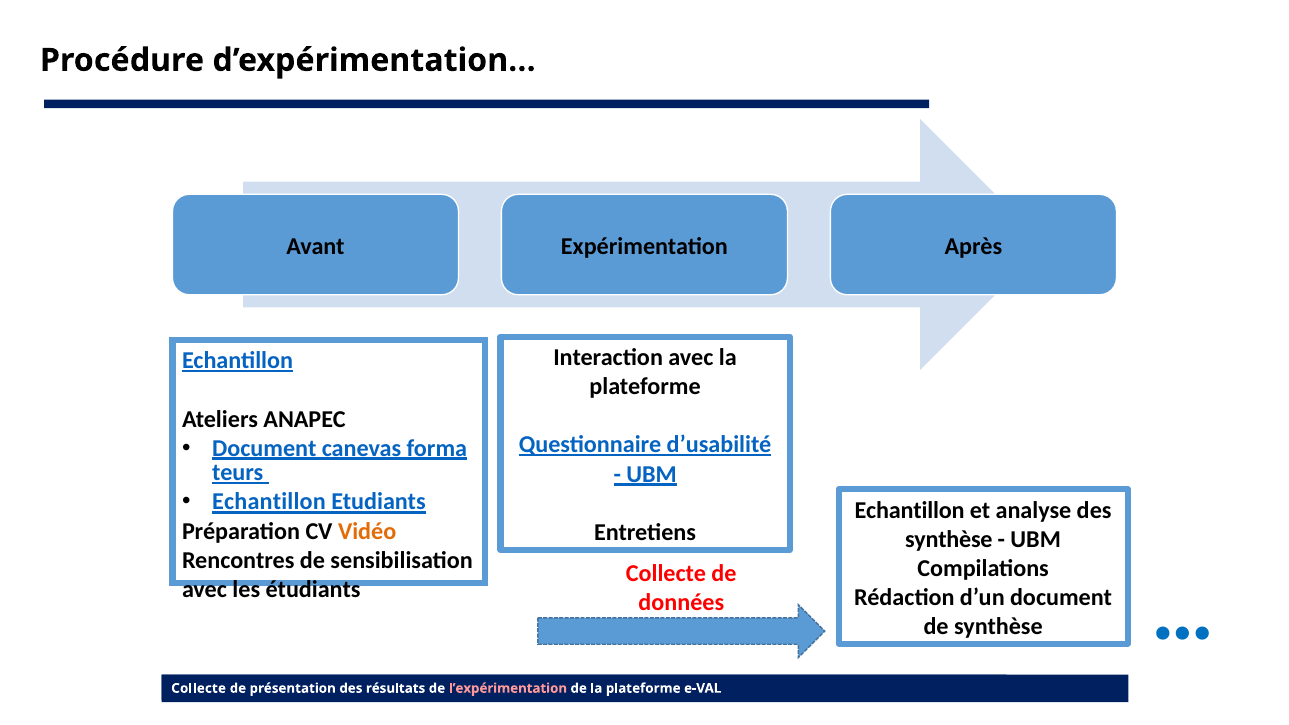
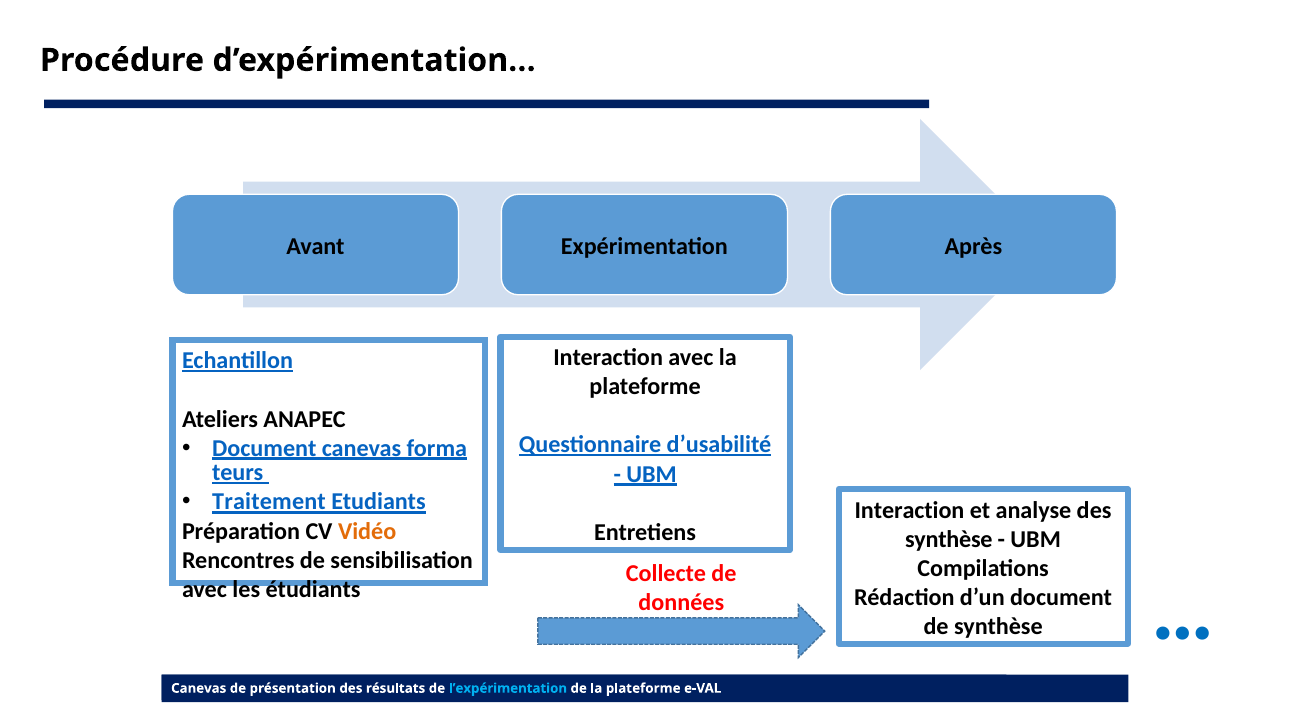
Echantillon at (269, 502): Echantillon -> Traitement
Echantillon at (910, 510): Echantillon -> Interaction
Collecte at (199, 688): Collecte -> Canevas
l’expérimentation colour: pink -> light blue
